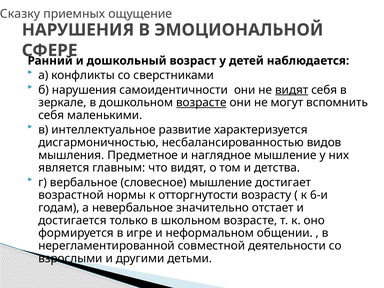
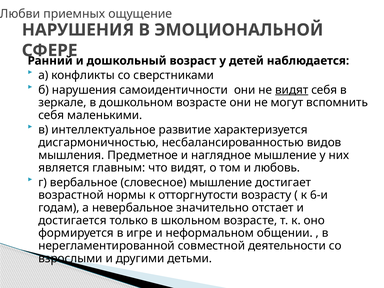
Сказку: Сказку -> Любви
возрасте at (201, 103) underline: present -> none
детства: детства -> любовь
